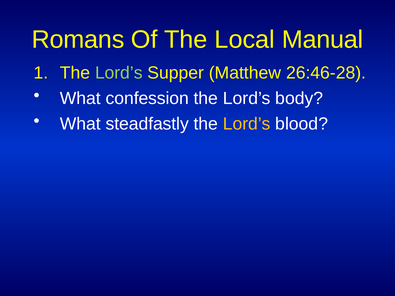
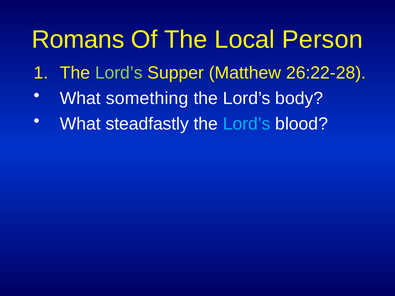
Manual: Manual -> Person
26:46-28: 26:46-28 -> 26:22-28
confession: confession -> something
Lord’s at (247, 124) colour: yellow -> light blue
